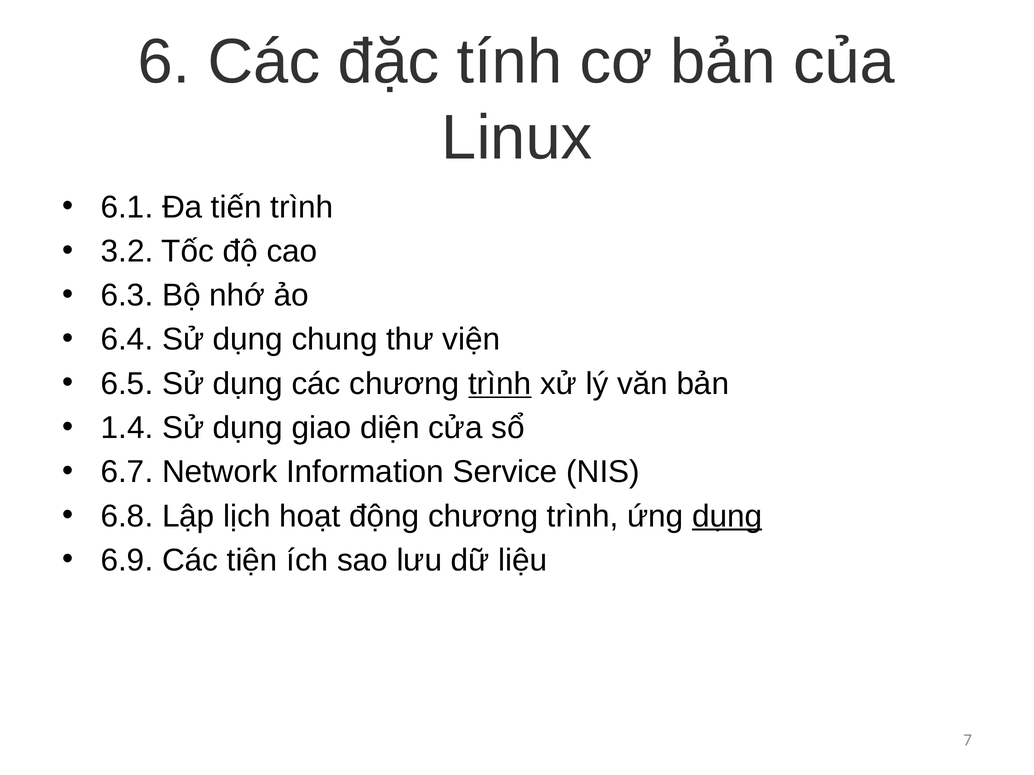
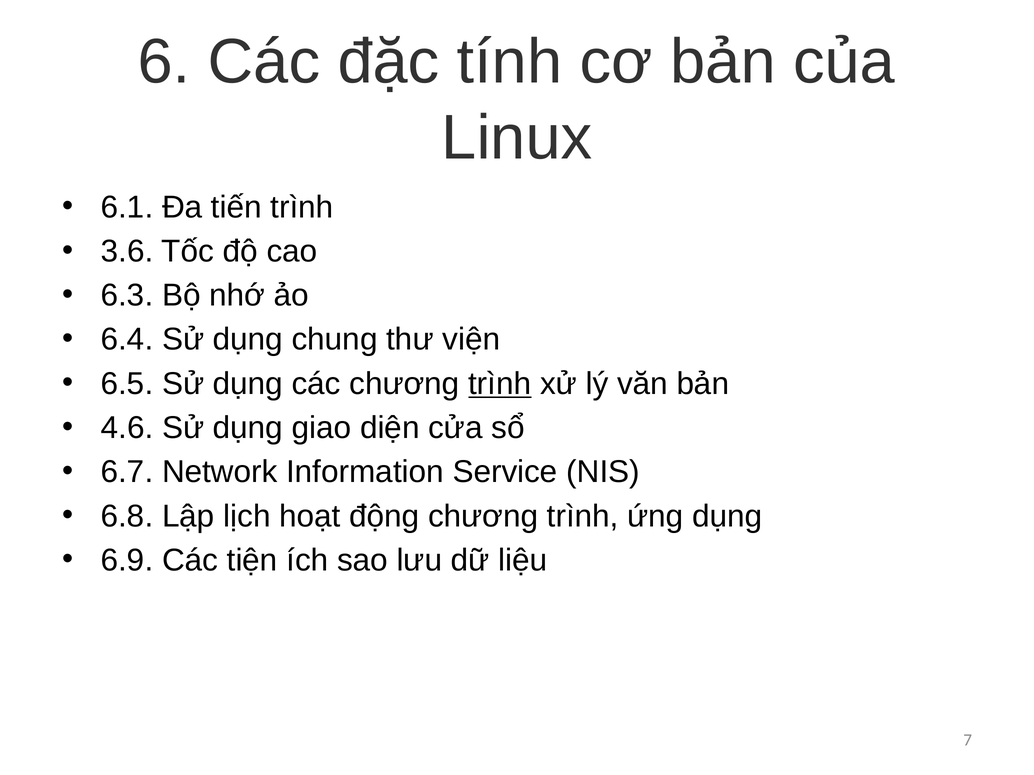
3.2: 3.2 -> 3.6
1.4: 1.4 -> 4.6
dụng at (727, 516) underline: present -> none
